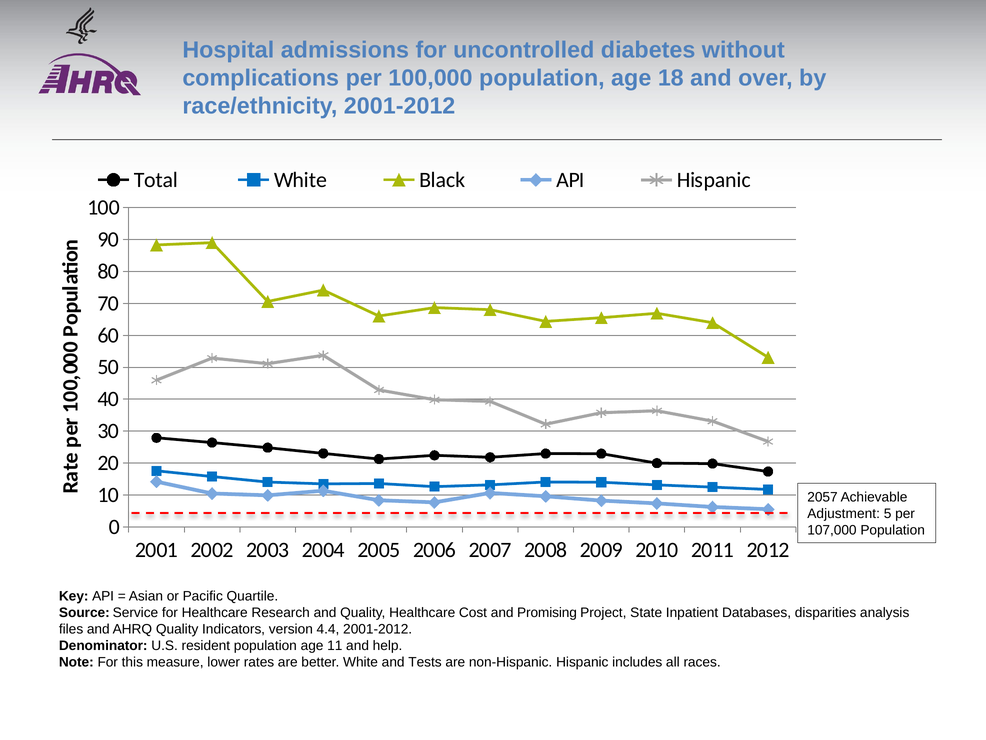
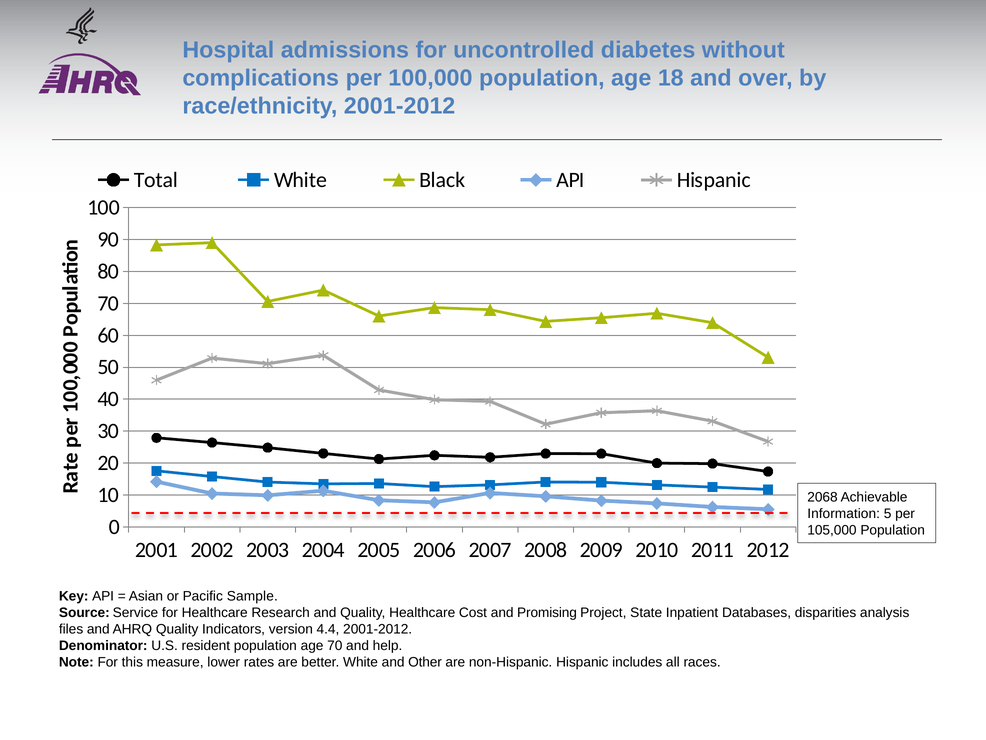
2057: 2057 -> 2068
Adjustment: Adjustment -> Information
107,000: 107,000 -> 105,000
Quartile: Quartile -> Sample
age 11: 11 -> 70
Tests: Tests -> Other
